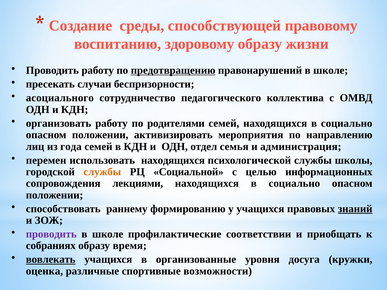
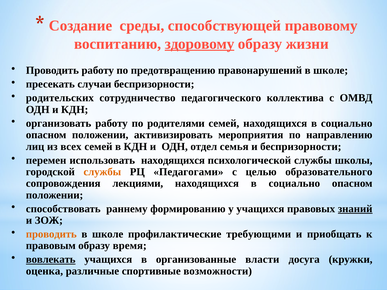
здоровому underline: none -> present
предотвращению underline: present -> none
асоциального: асоциального -> родительских
года: года -> всех
и администрация: администрация -> беспризорности
Социальной: Социальной -> Педагогами
информационных: информационных -> образовательного
проводить at (51, 234) colour: purple -> orange
соответствии: соответствии -> требующими
собраниях: собраниях -> правовым
уровня: уровня -> власти
